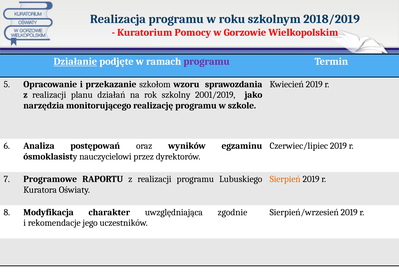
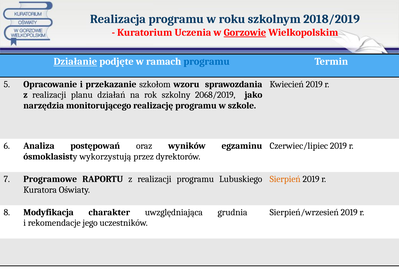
Pomocy: Pomocy -> Uczenia
Gorzowie underline: none -> present
programu at (207, 62) colour: purple -> blue
2001/2019: 2001/2019 -> 2068/2019
nauczycielowi: nauczycielowi -> wykorzystują
zgodnie: zgodnie -> grudnia
